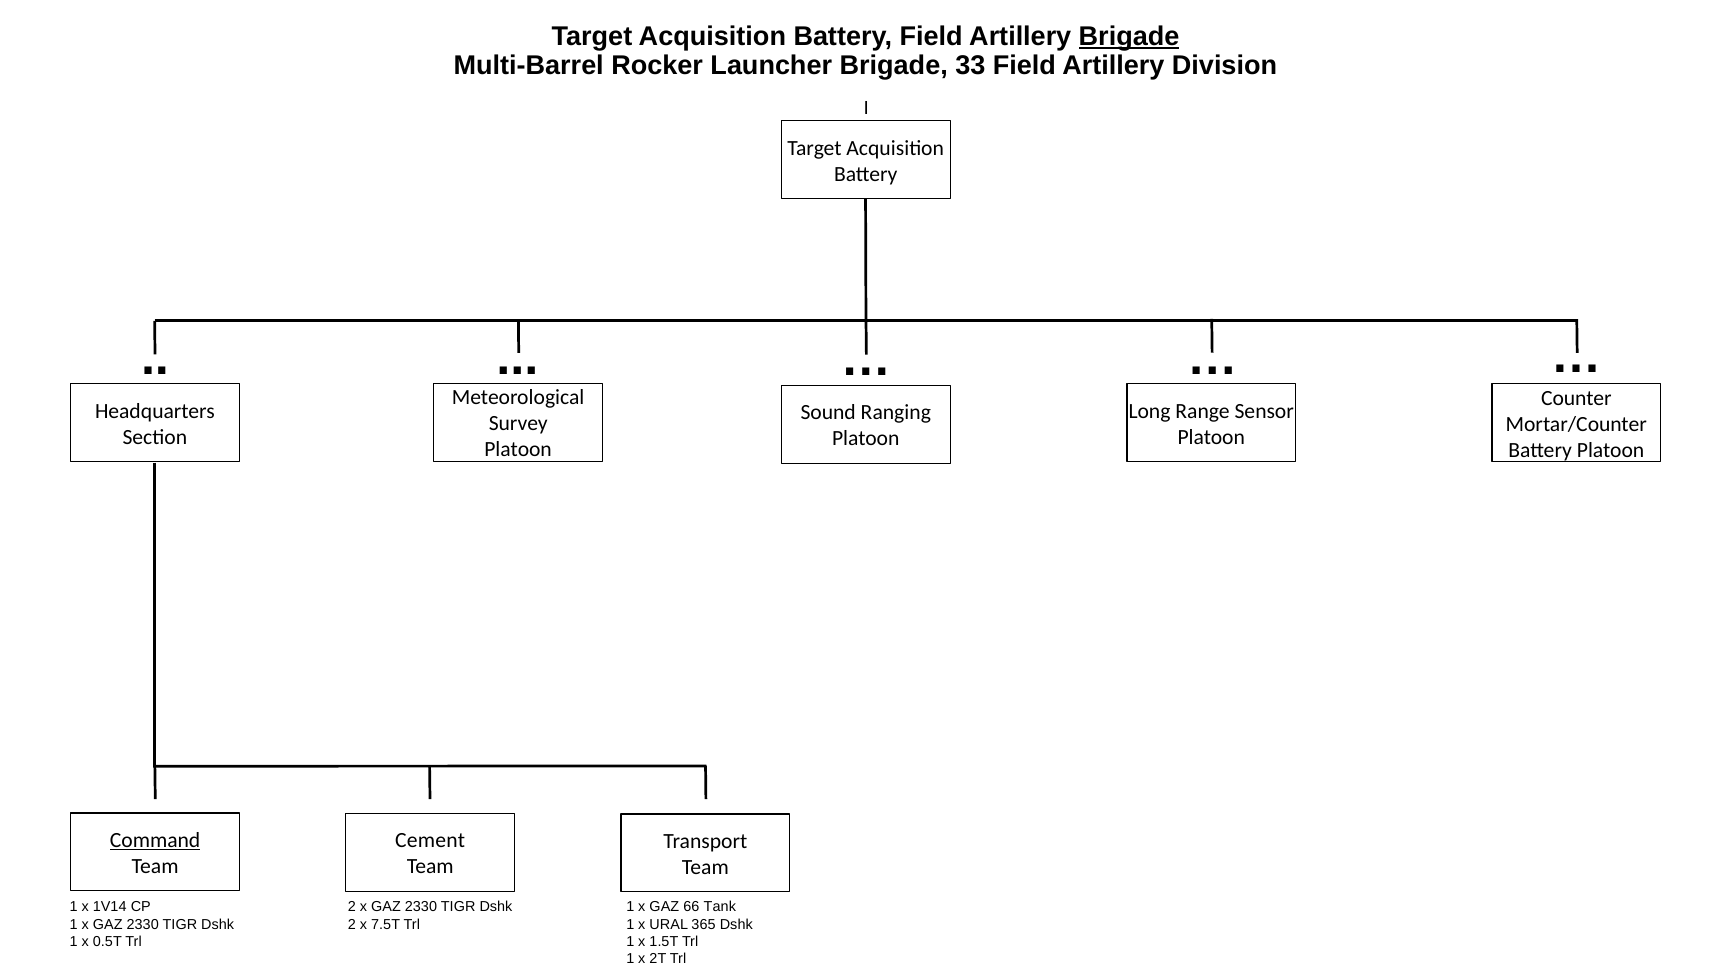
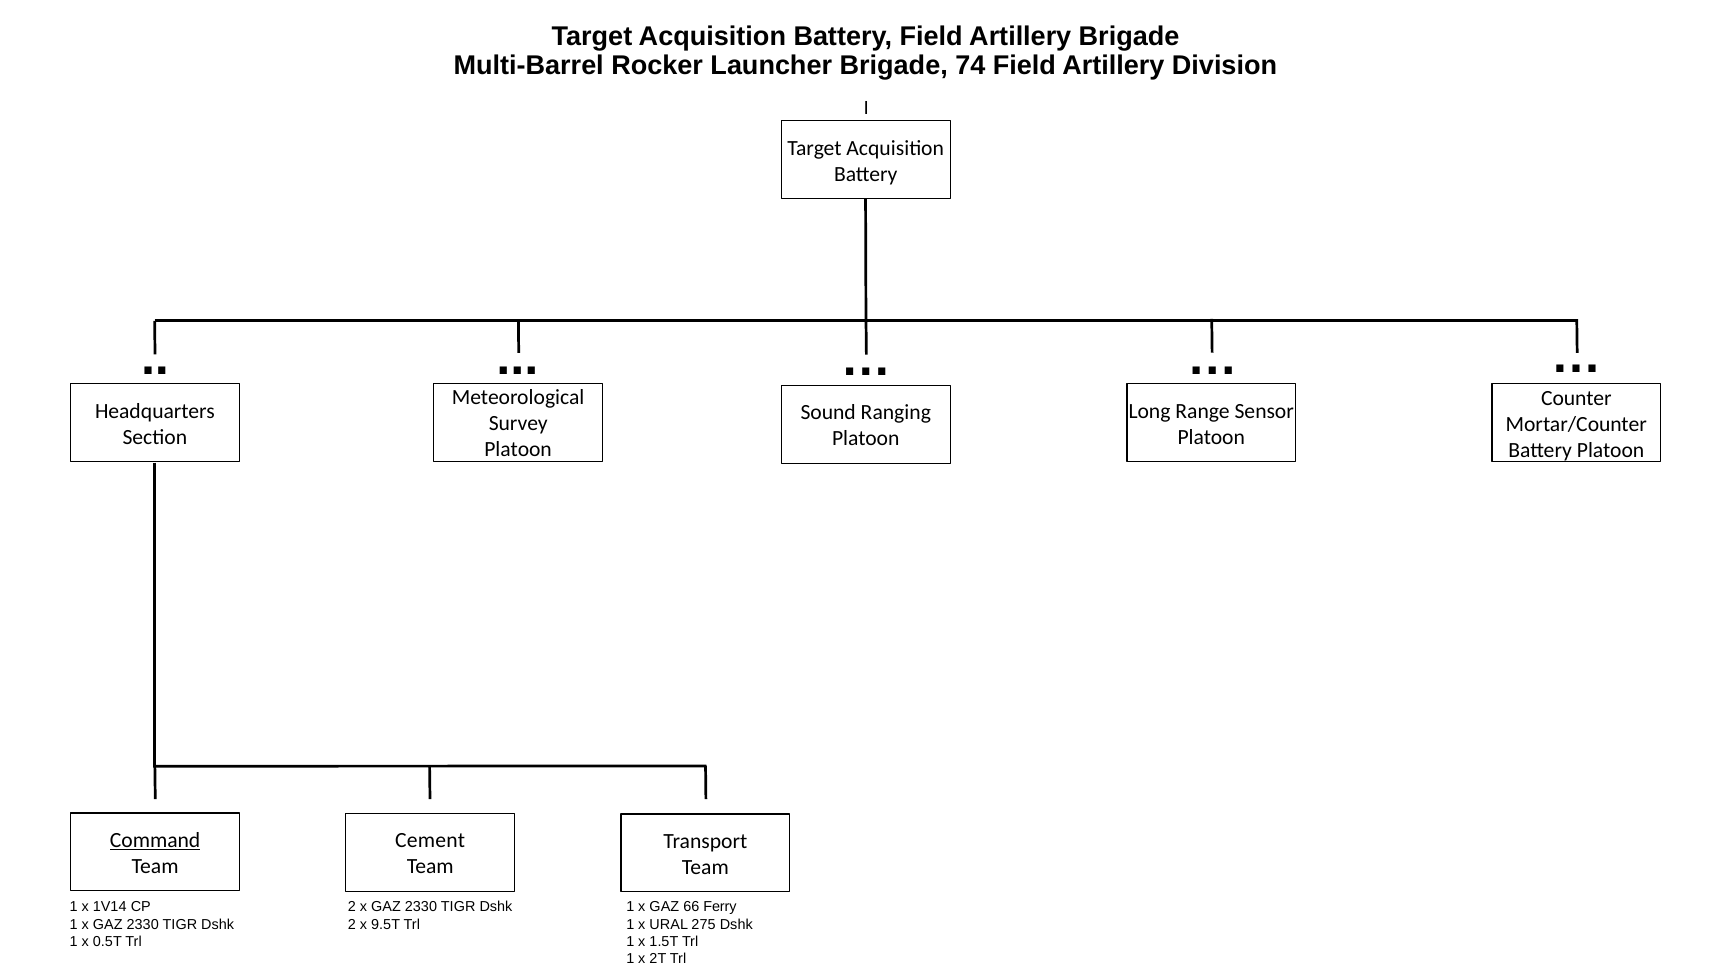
Brigade at (1129, 36) underline: present -> none
33: 33 -> 74
Tank: Tank -> Ferry
7.5T: 7.5T -> 9.5T
365: 365 -> 275
